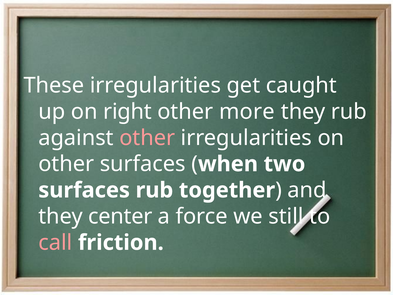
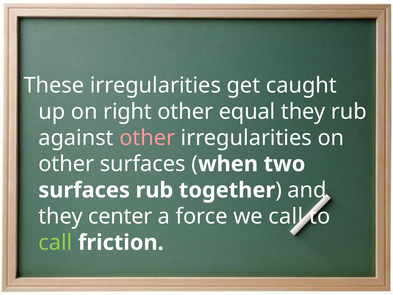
more: more -> equal
we still: still -> call
call at (55, 242) colour: pink -> light green
